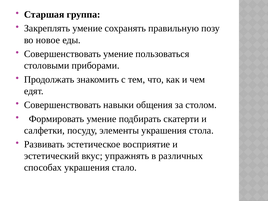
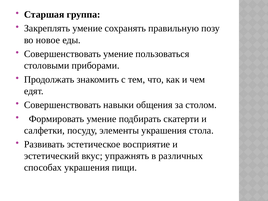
стало: стало -> пищи
